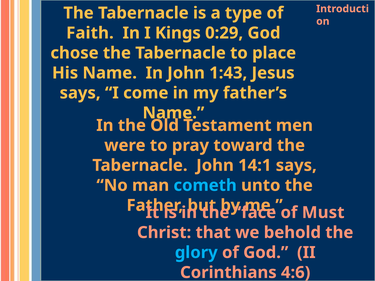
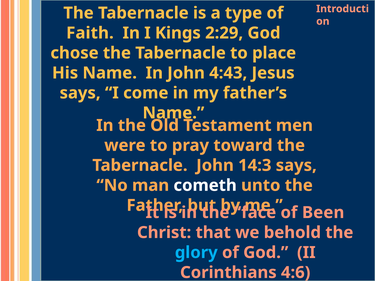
0:29: 0:29 -> 2:29
1:43: 1:43 -> 4:43
14:1: 14:1 -> 14:3
cometh colour: light blue -> white
Must: Must -> Been
